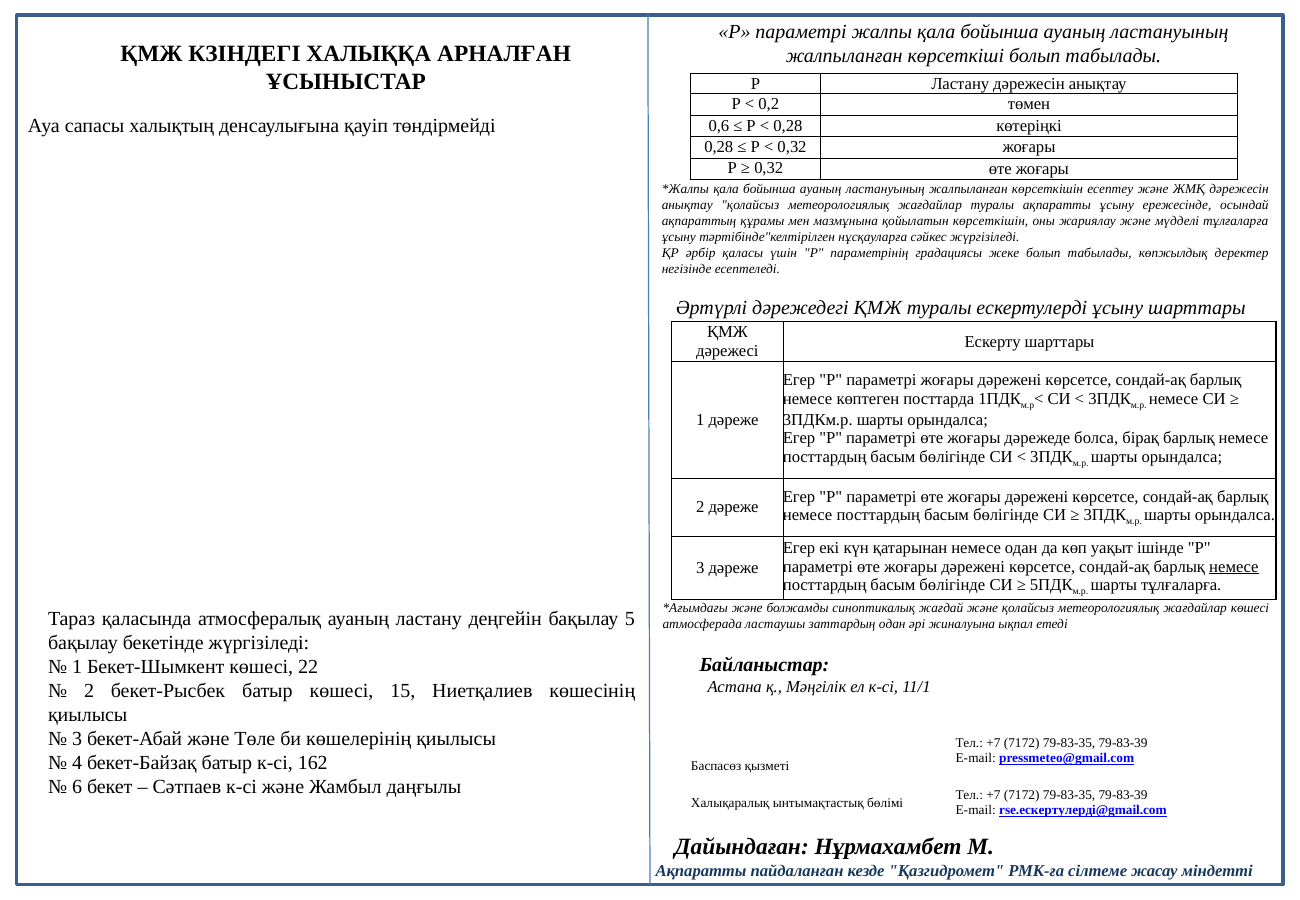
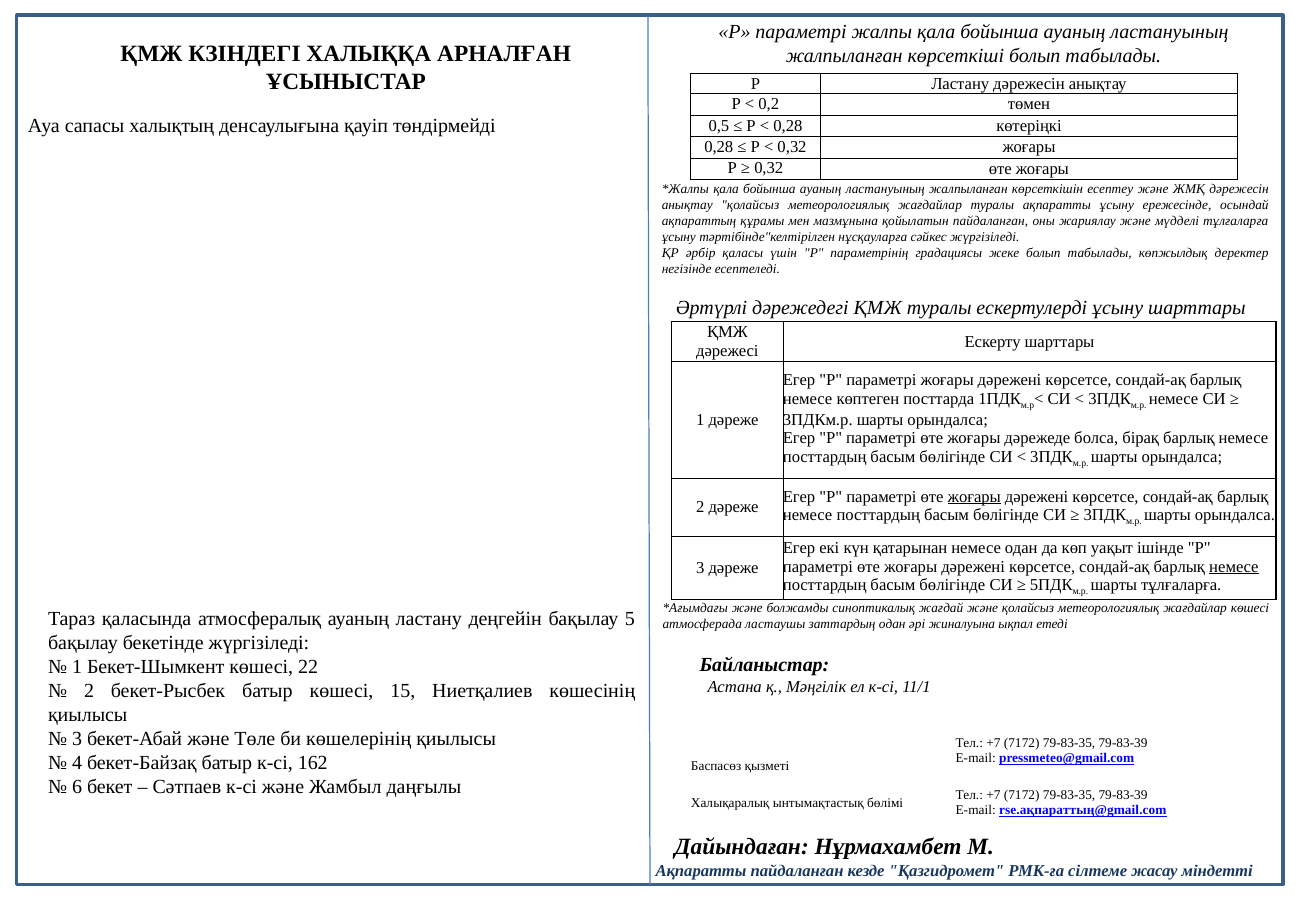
0,6: 0,6 -> 0,5
қойылатын көрсеткішін: көрсеткішін -> пайдаланған
жоғары at (974, 497) underline: none -> present
rse.ескертулерді@gmail.com: rse.ескертулерді@gmail.com -> rse.ақпараттың@gmail.com
